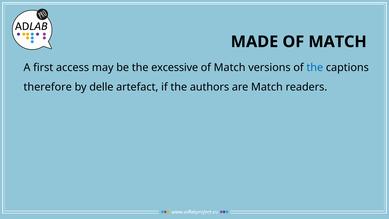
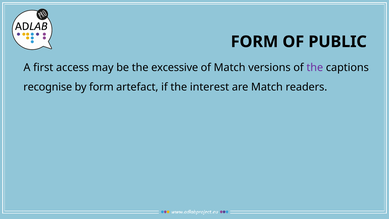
MADE at (254, 42): MADE -> FORM
MATCH at (338, 42): MATCH -> PUBLIC
the at (315, 68) colour: blue -> purple
therefore: therefore -> recognise
by delle: delle -> form
authors: authors -> interest
